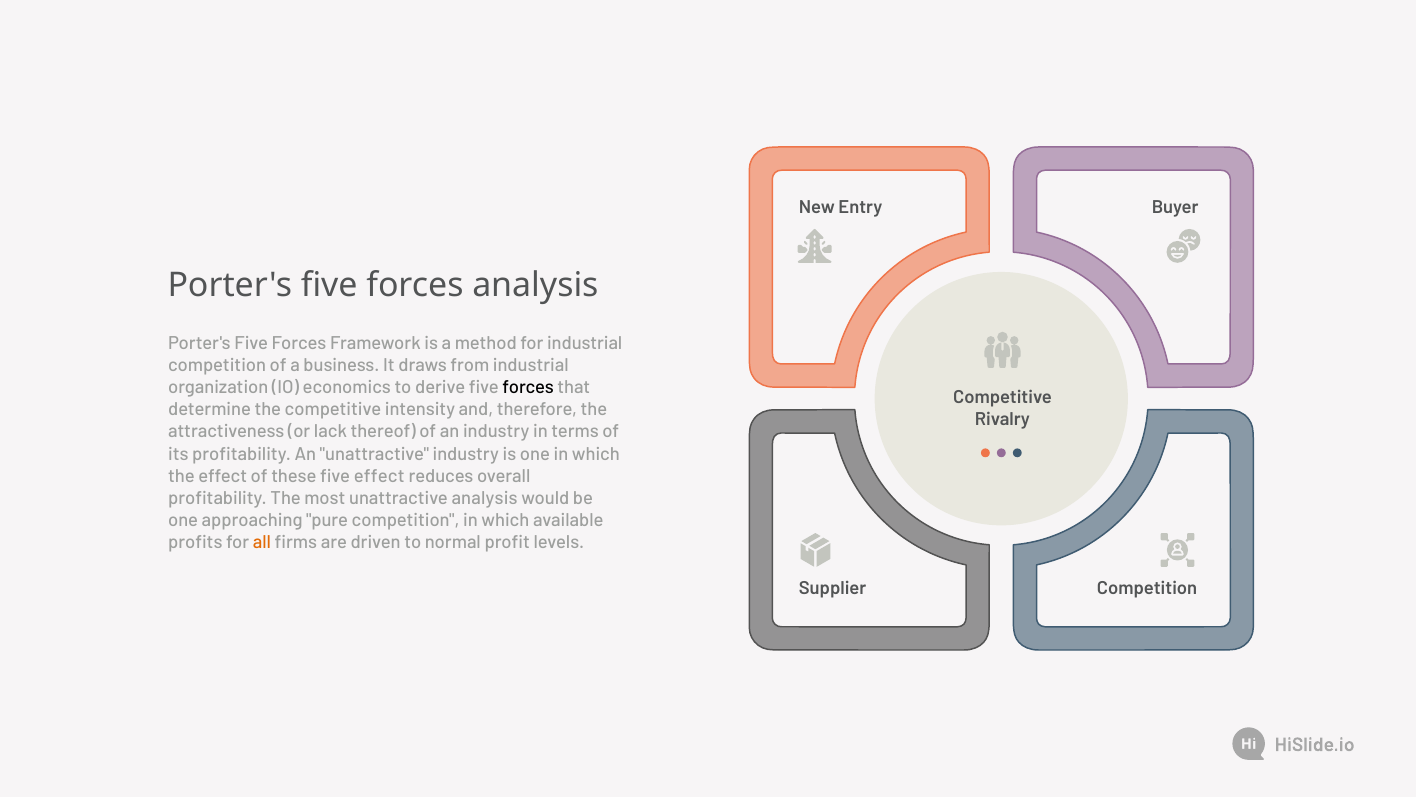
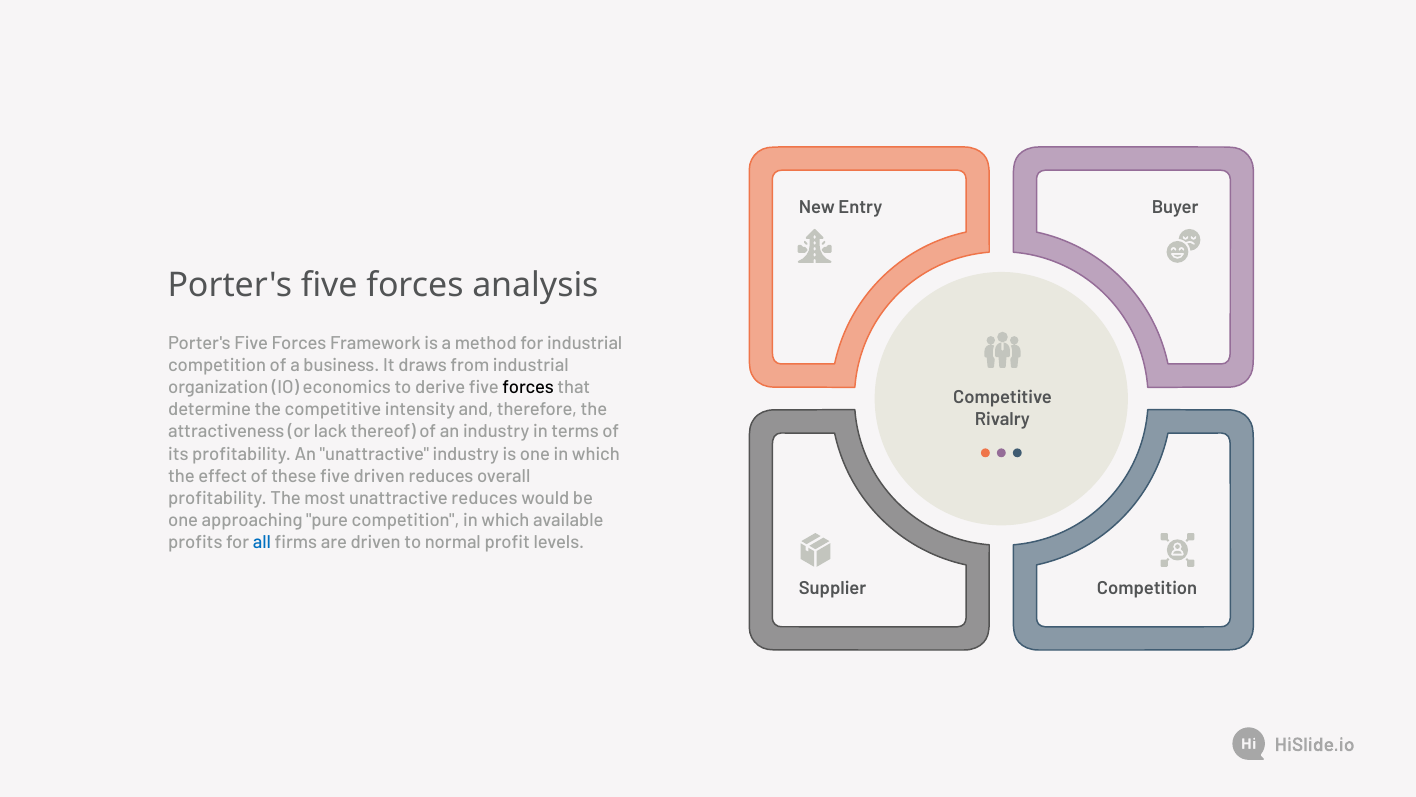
five effect: effect -> driven
unattractive analysis: analysis -> reduces
all colour: orange -> blue
